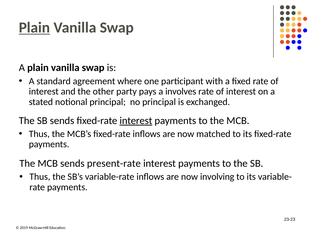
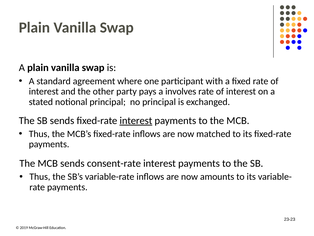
Plain at (34, 27) underline: present -> none
present-rate: present-rate -> consent-rate
involving: involving -> amounts
